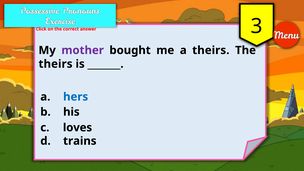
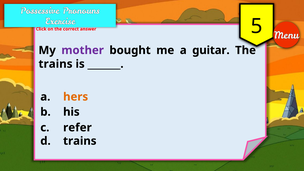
3: 3 -> 5
a theirs: theirs -> guitar
theirs at (56, 64): theirs -> trains
hers colour: blue -> orange
loves: loves -> refer
